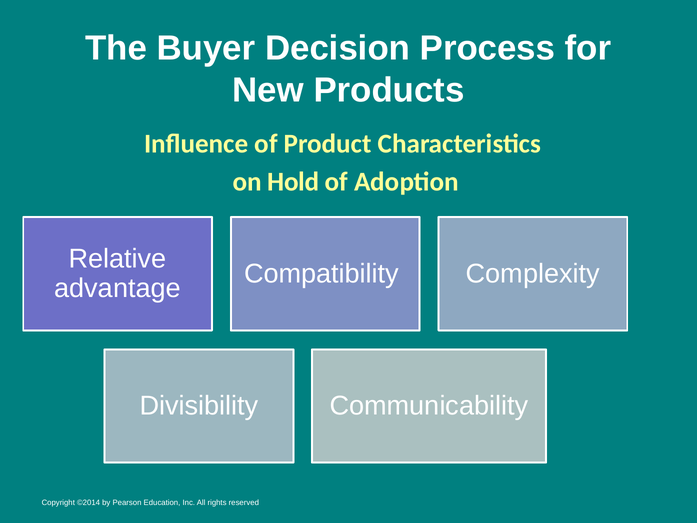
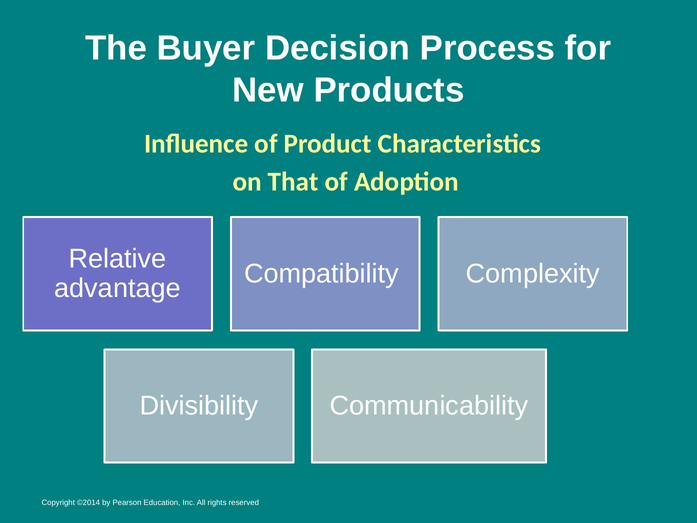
Hold: Hold -> That
